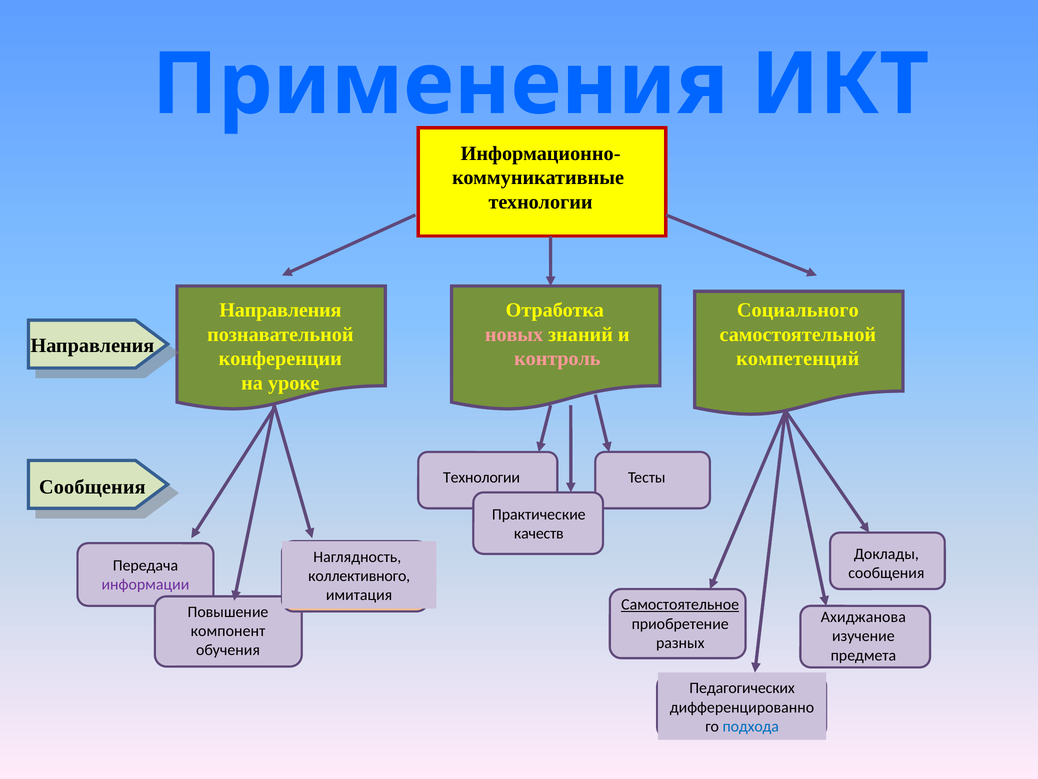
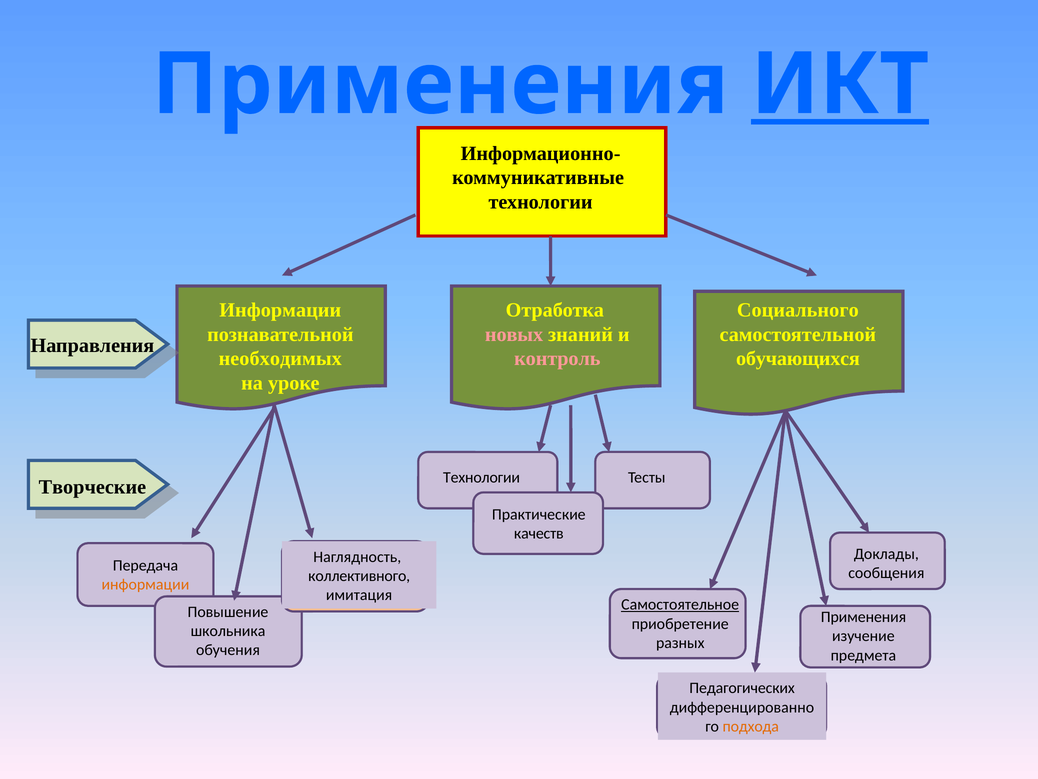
ИКТ underline: none -> present
Направления at (280, 310): Направления -> Информации
конференции: конференции -> необходимых
компетенций: компетенций -> обучающихся
Сообщения at (92, 487): Сообщения -> Творческие
информации at (145, 584) colour: purple -> orange
Ахиджанова at (863, 617): Ахиджанова -> Применения
компонент: компонент -> школьника
подхода colour: blue -> orange
